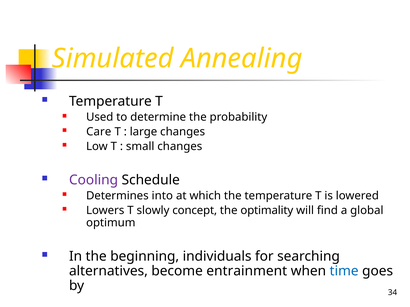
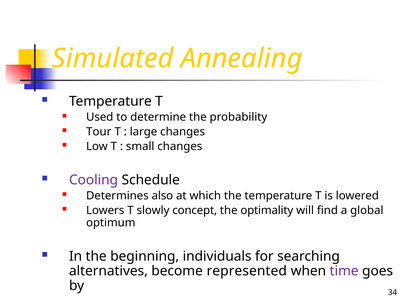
Care: Care -> Tour
into: into -> also
entrainment: entrainment -> represented
time colour: blue -> purple
